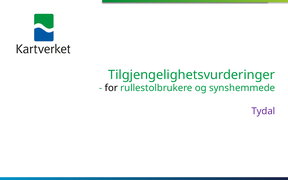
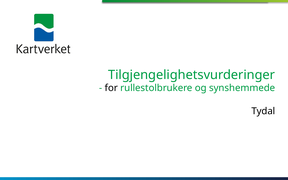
Tydal colour: purple -> black
